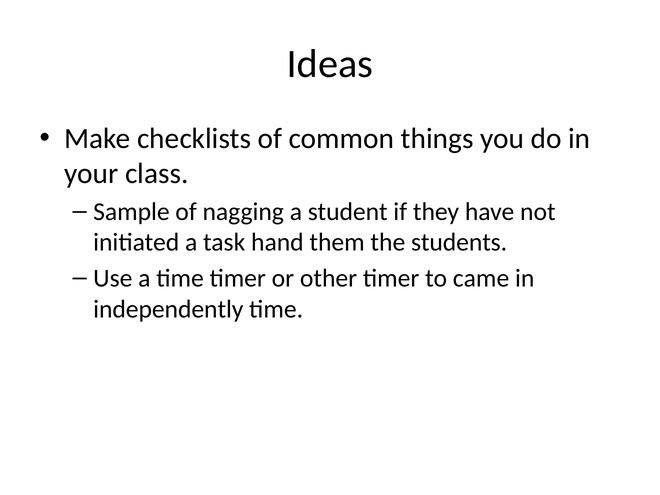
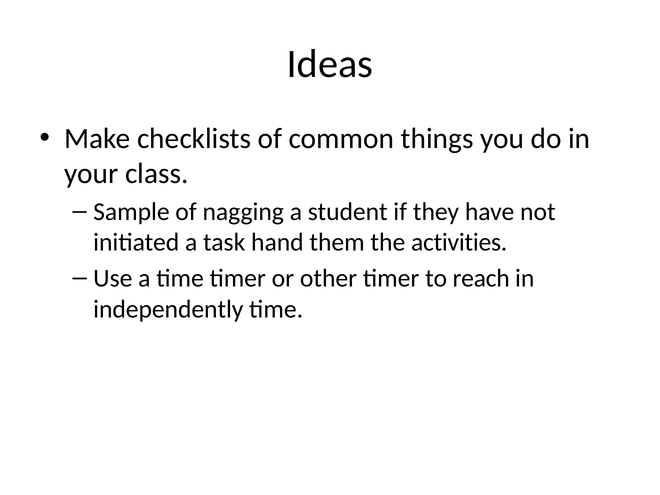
students: students -> activities
came: came -> reach
